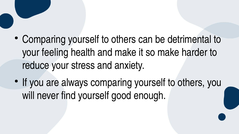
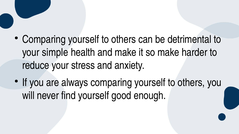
feeling: feeling -> simple
